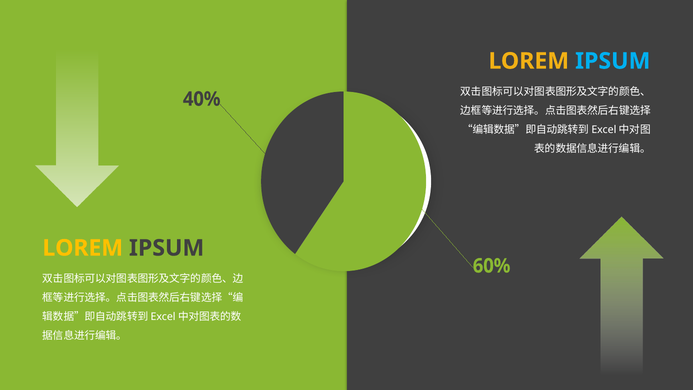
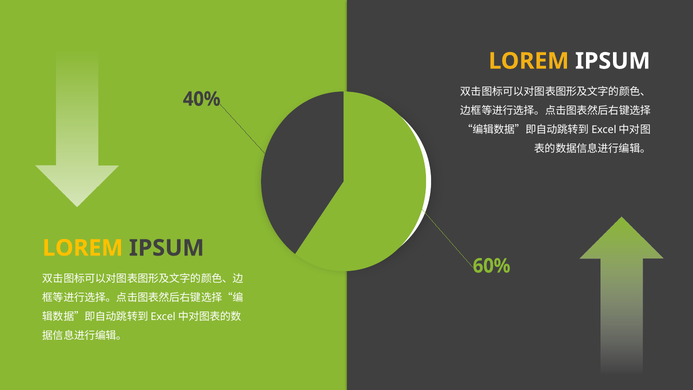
IPSUM at (613, 61) colour: light blue -> white
